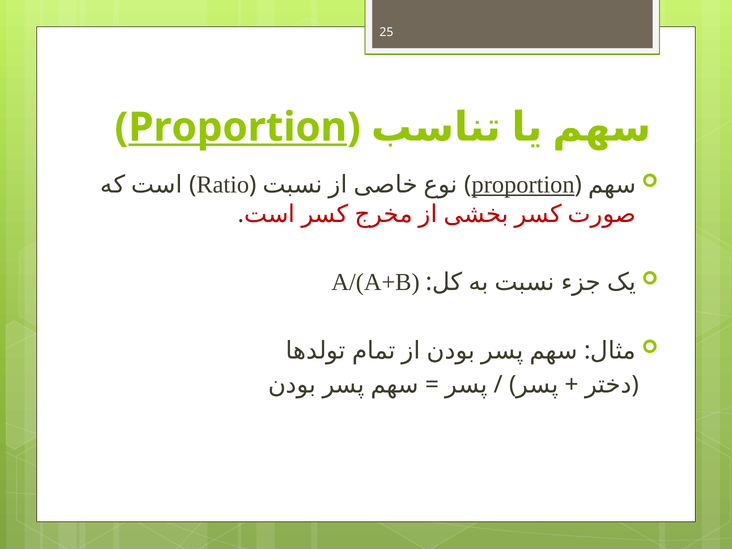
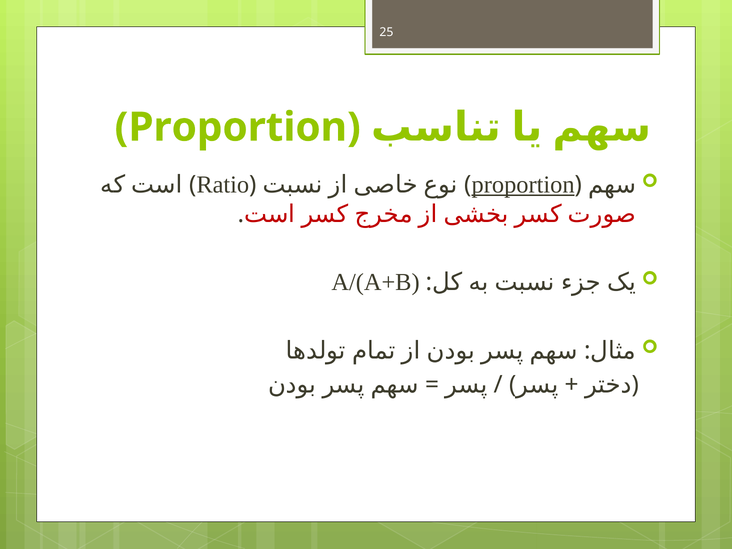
Proportion at (238, 127) underline: present -> none
